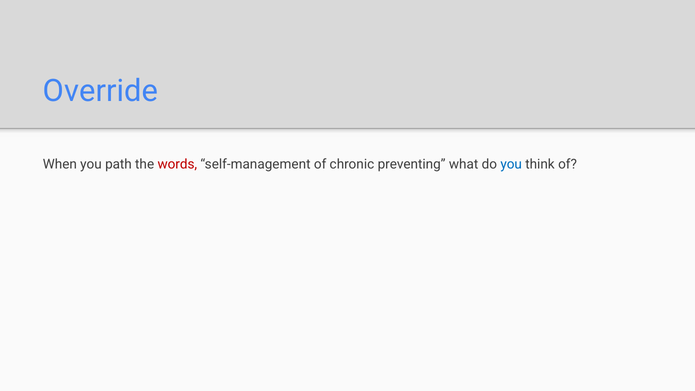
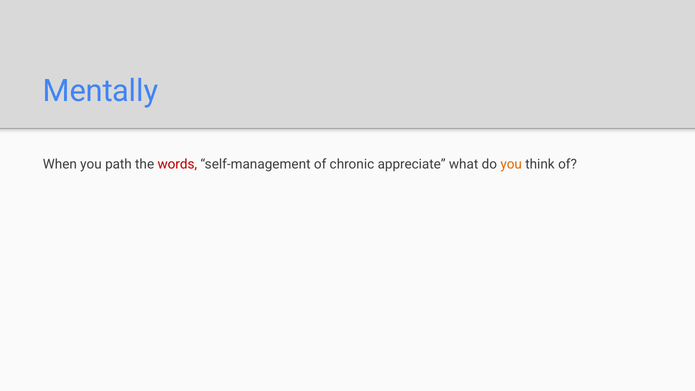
Override: Override -> Mentally
preventing: preventing -> appreciate
you at (511, 164) colour: blue -> orange
